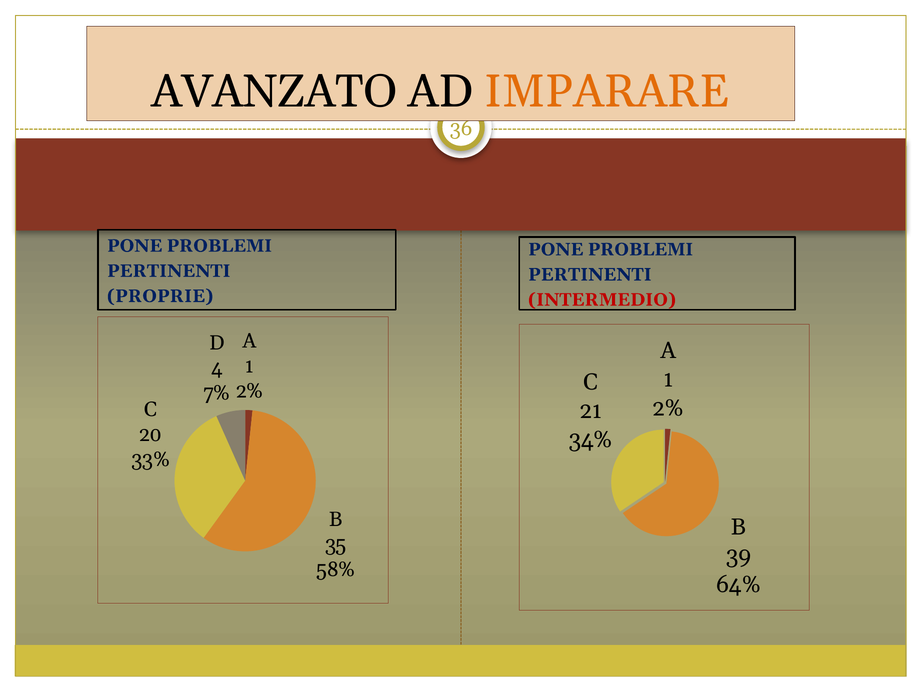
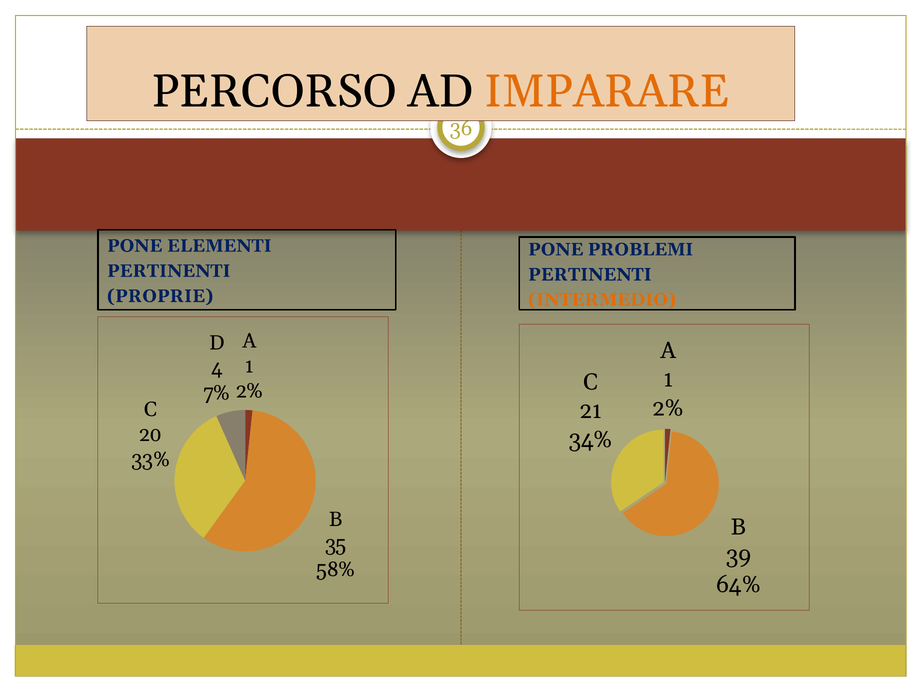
AVANZATO: AVANZATO -> PERCORSO
PROBLEMI at (219, 246): PROBLEMI -> ELEMENTI
INTERMEDIO colour: red -> orange
